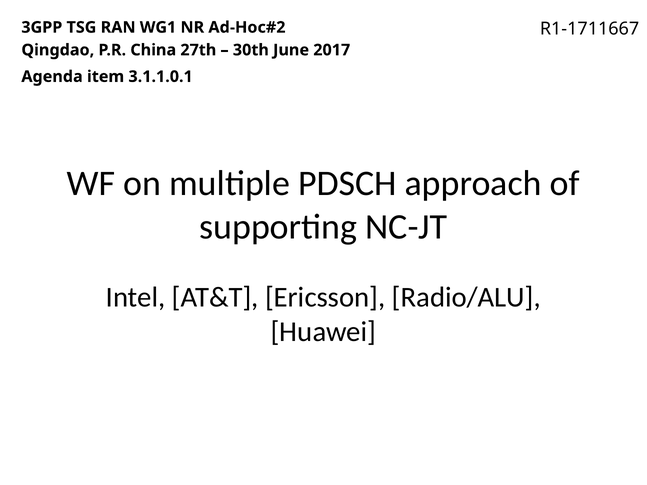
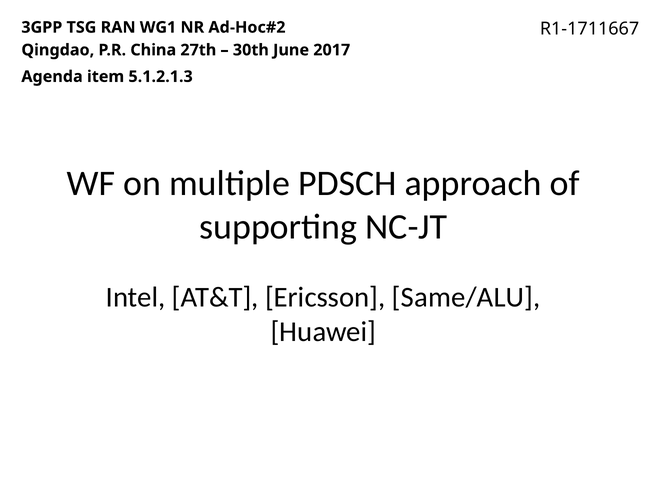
3.1.1.0.1: 3.1.1.0.1 -> 5.1.2.1.3
Radio/ALU: Radio/ALU -> Same/ALU
